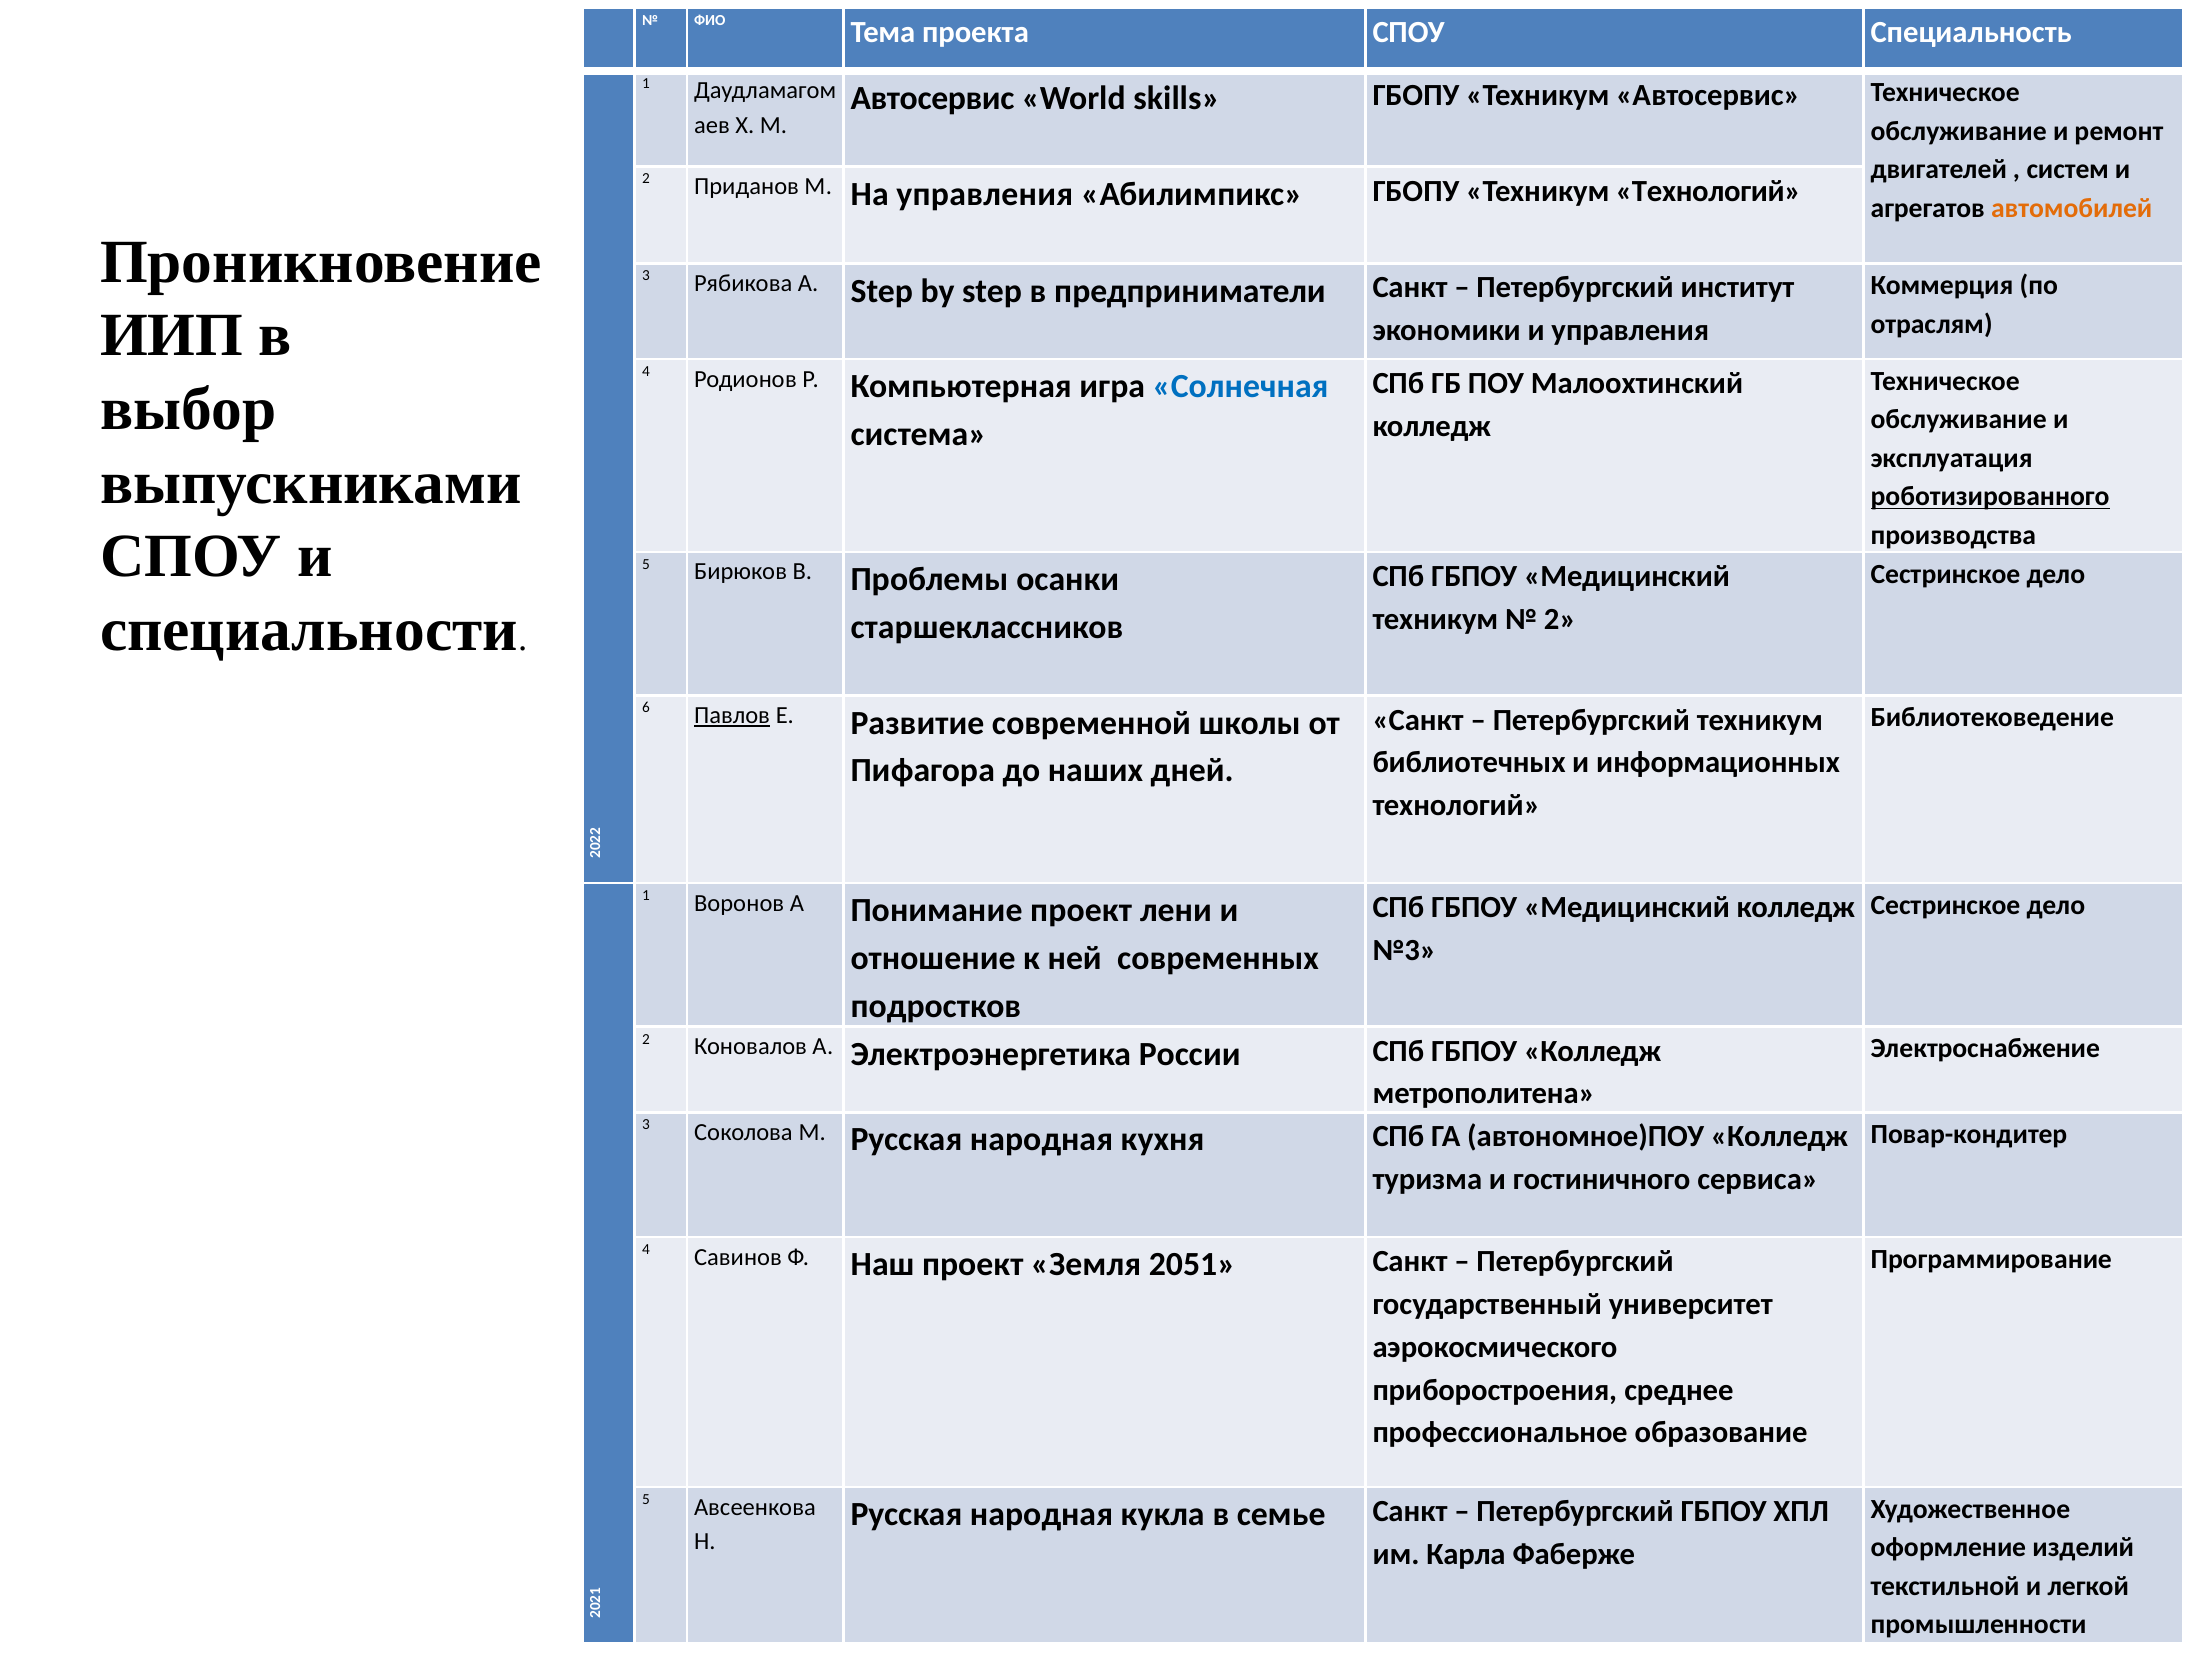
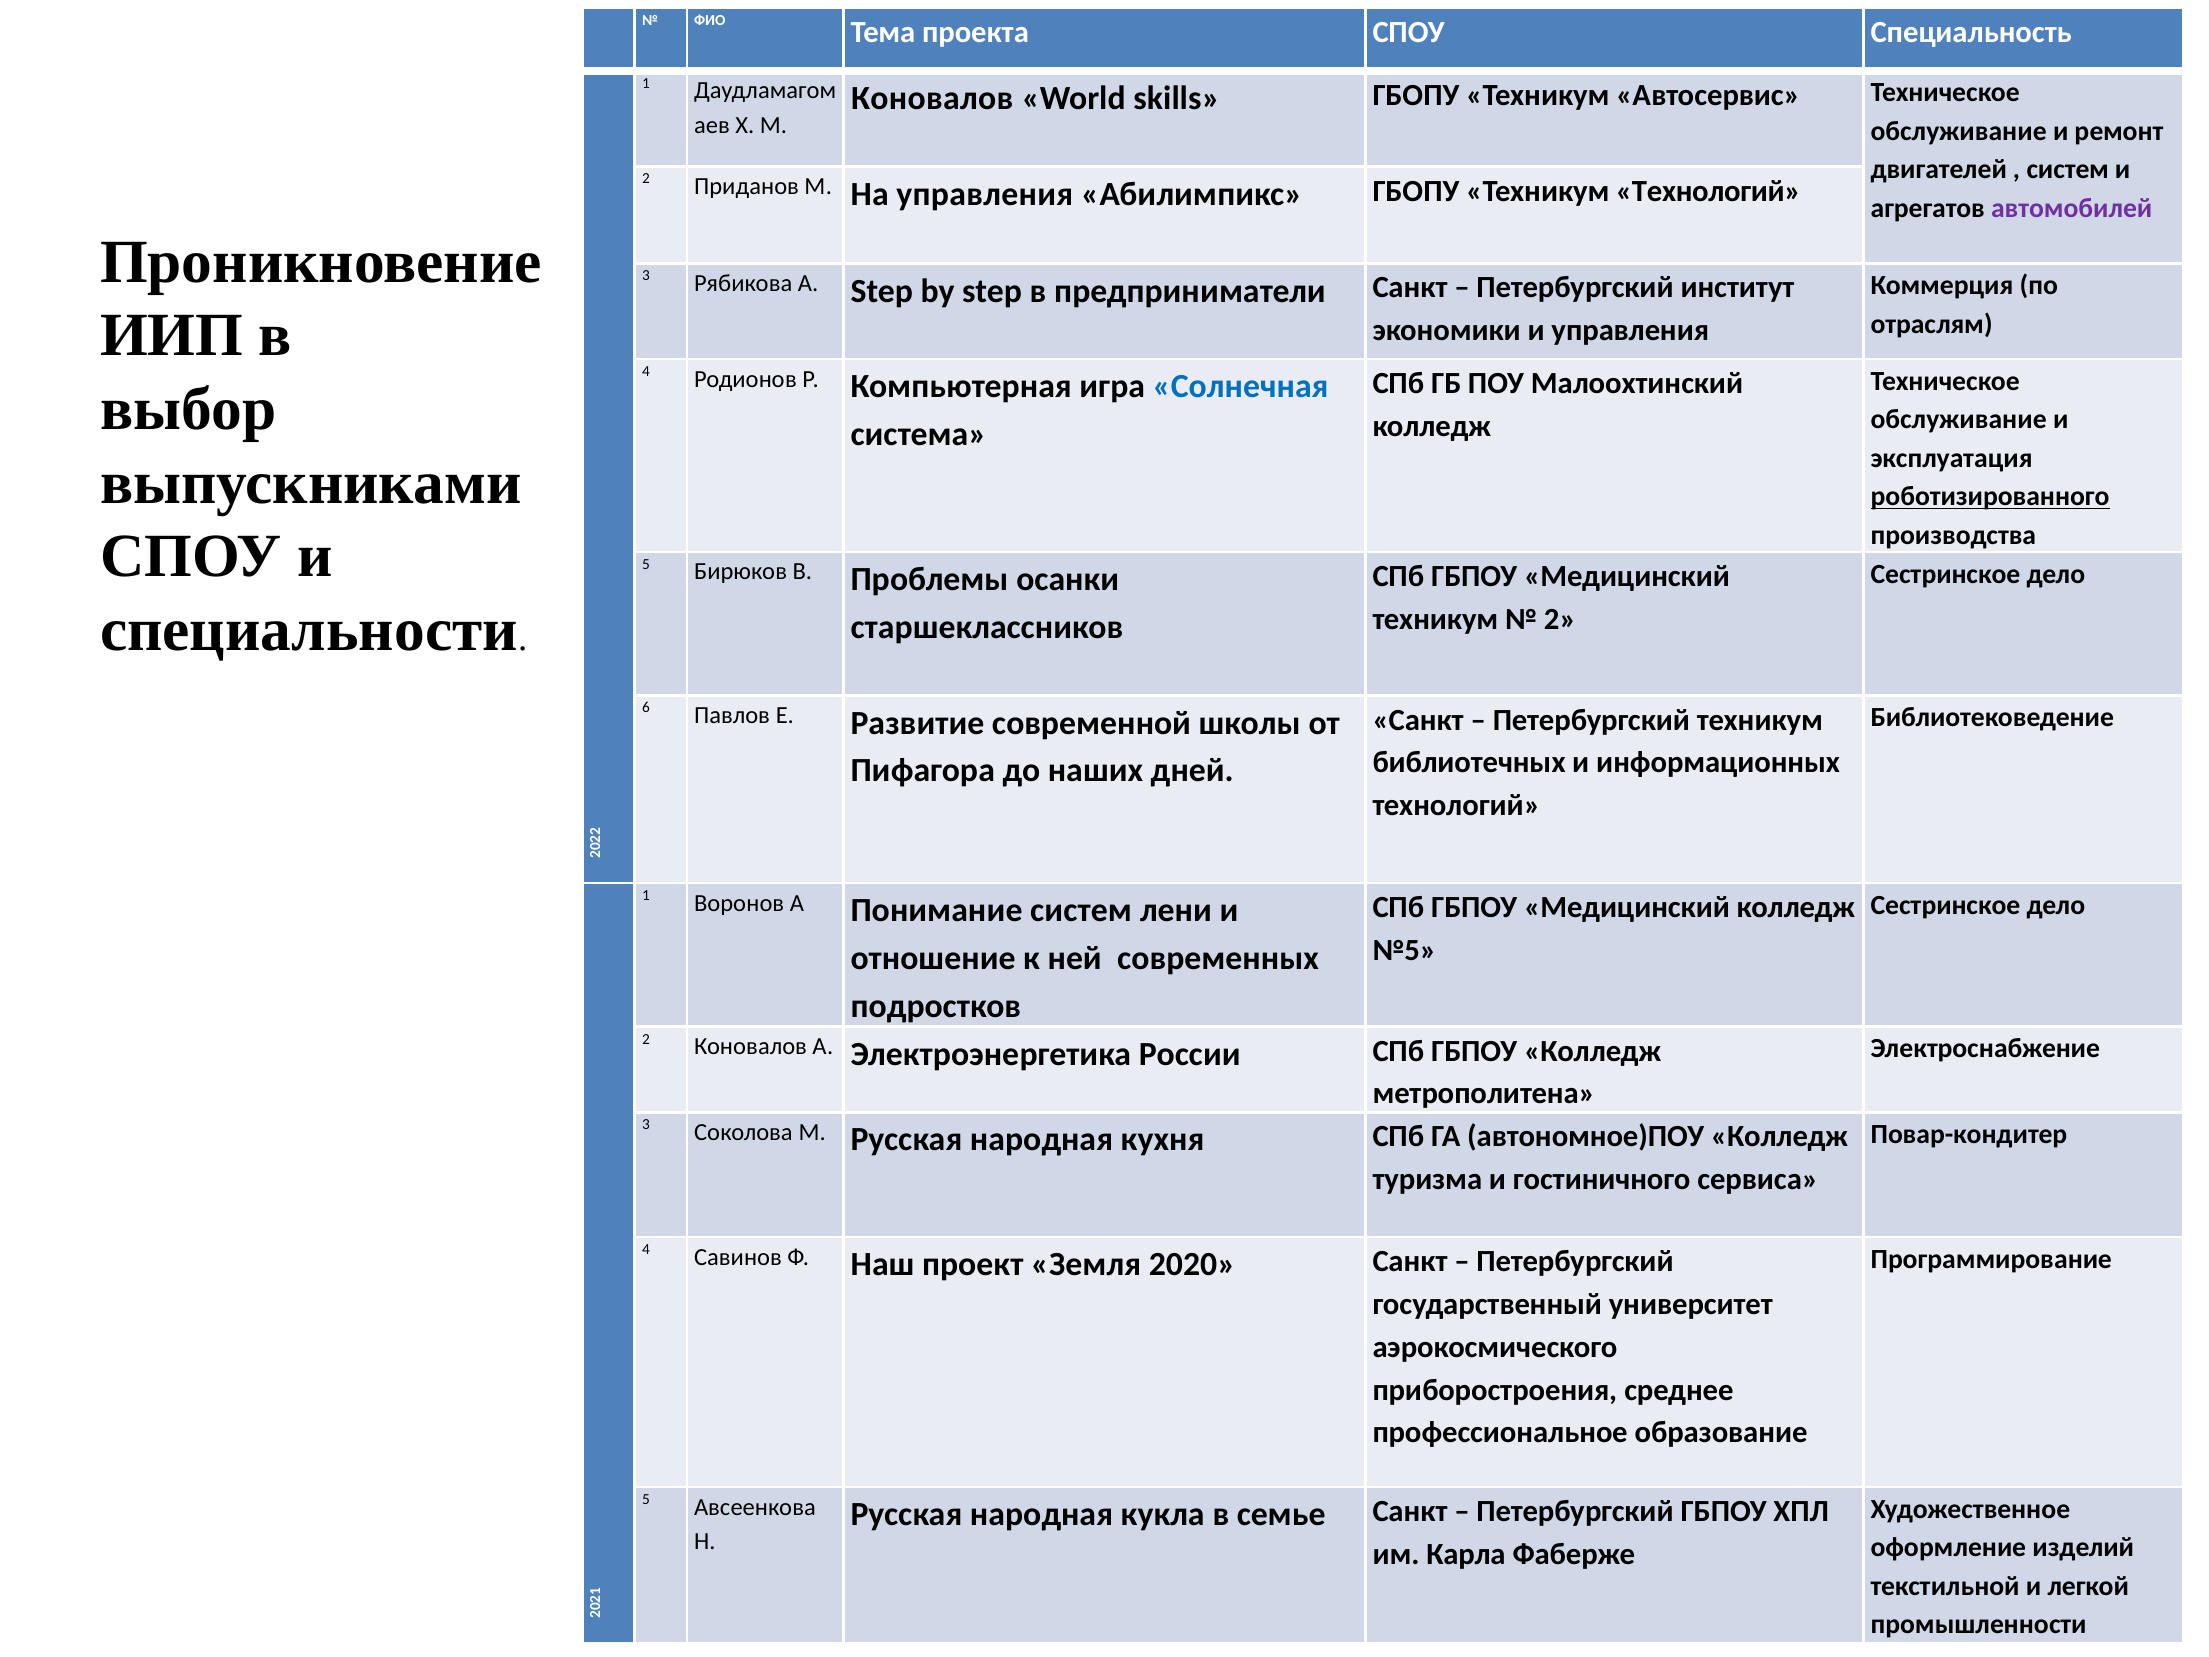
Автосервис at (933, 98): Автосервис -> Коновалов
автомобилей colour: orange -> purple
Павлов underline: present -> none
Понимание проект: проект -> систем
№3: №3 -> №5
2051: 2051 -> 2020
